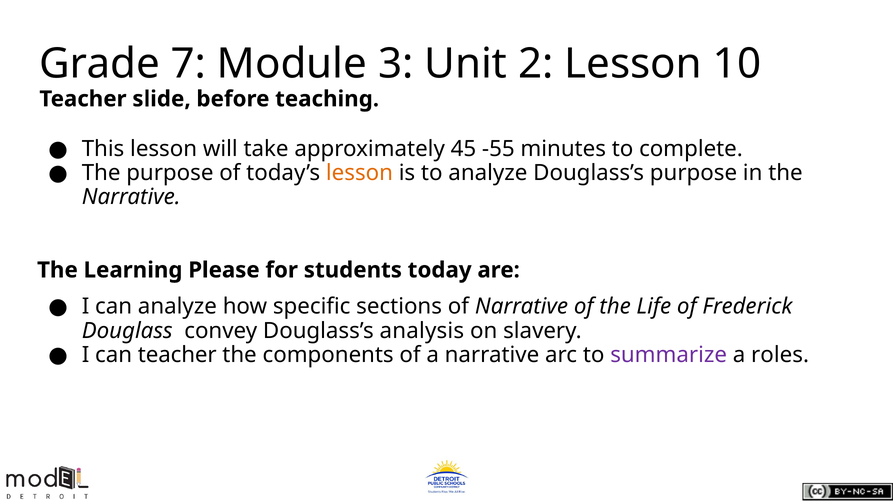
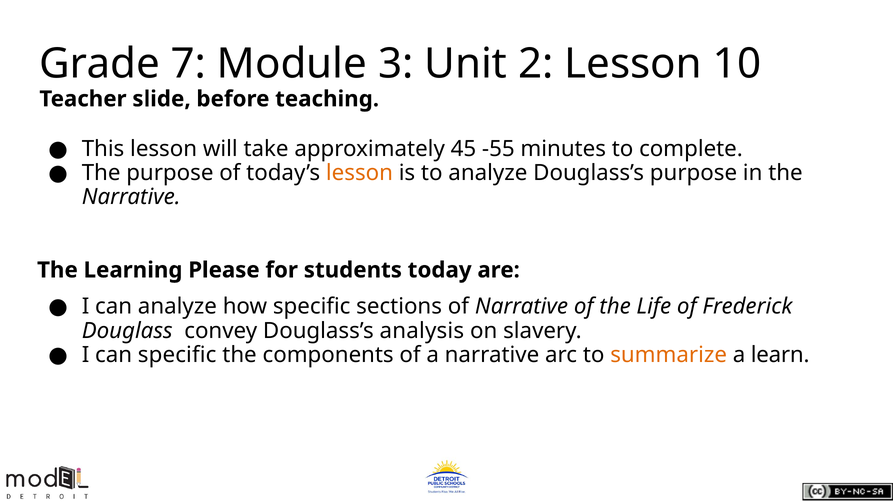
can teacher: teacher -> specific
summarize colour: purple -> orange
roles: roles -> learn
